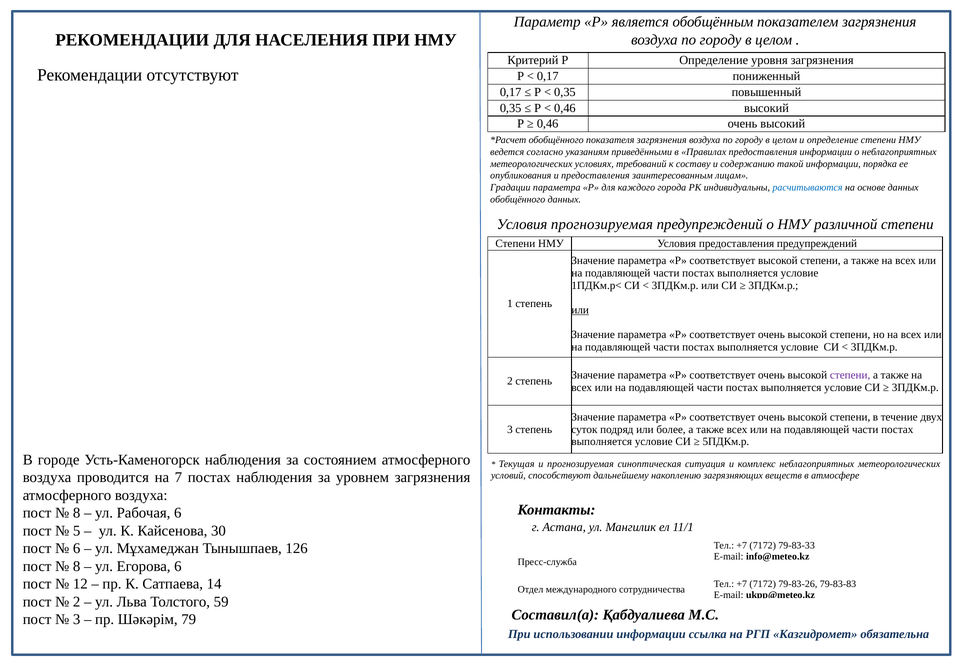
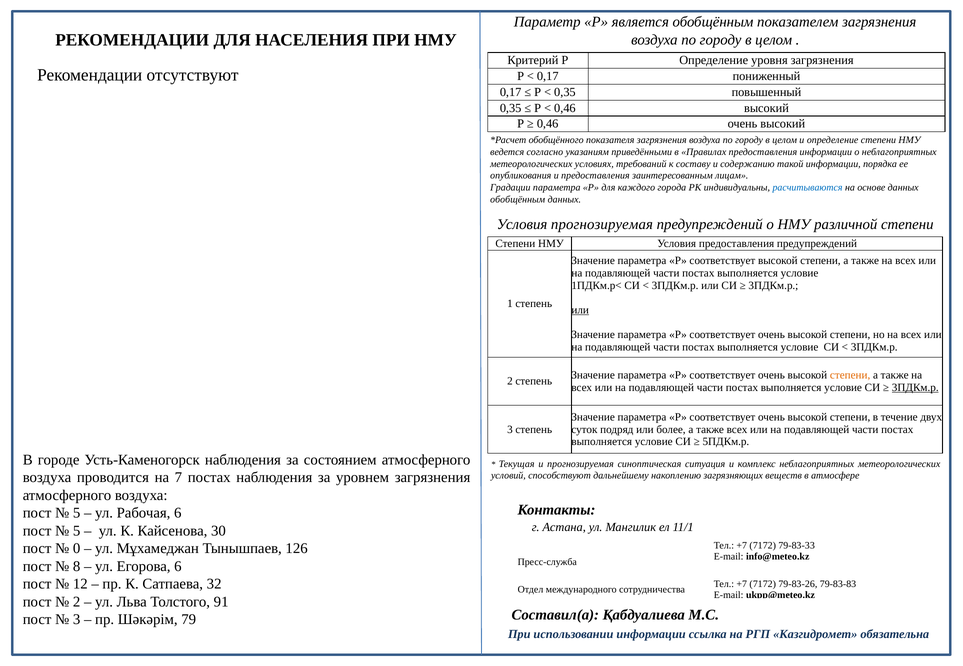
обобщённого at (518, 199): обобщённого -> обобщённым
степени at (850, 376) colour: purple -> orange
3ПДКм.р at (915, 388) underline: none -> present
8 at (77, 514): 8 -> 5
6 at (77, 549): 6 -> 0
14: 14 -> 32
59: 59 -> 91
